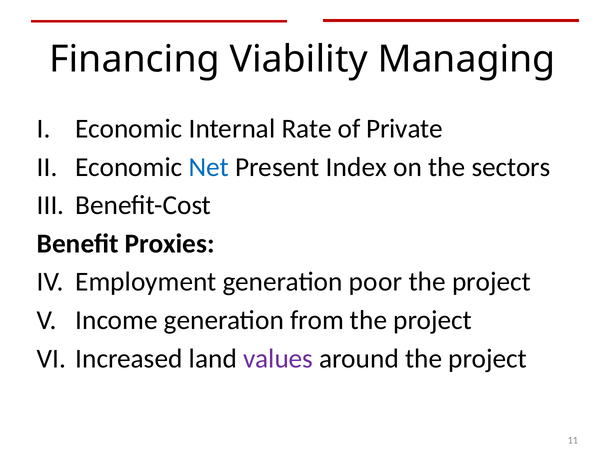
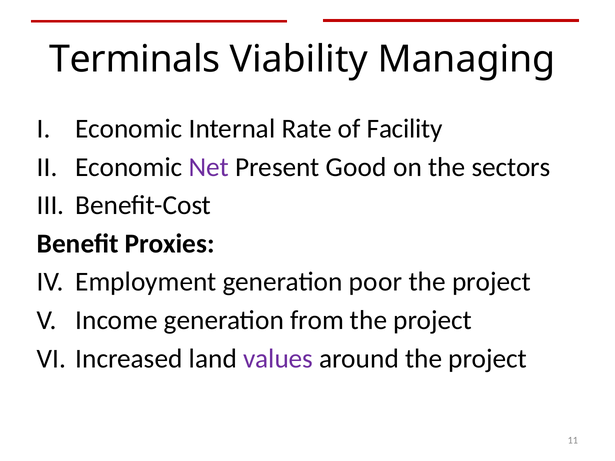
Financing: Financing -> Terminals
Private: Private -> Facility
Net colour: blue -> purple
Index: Index -> Good
